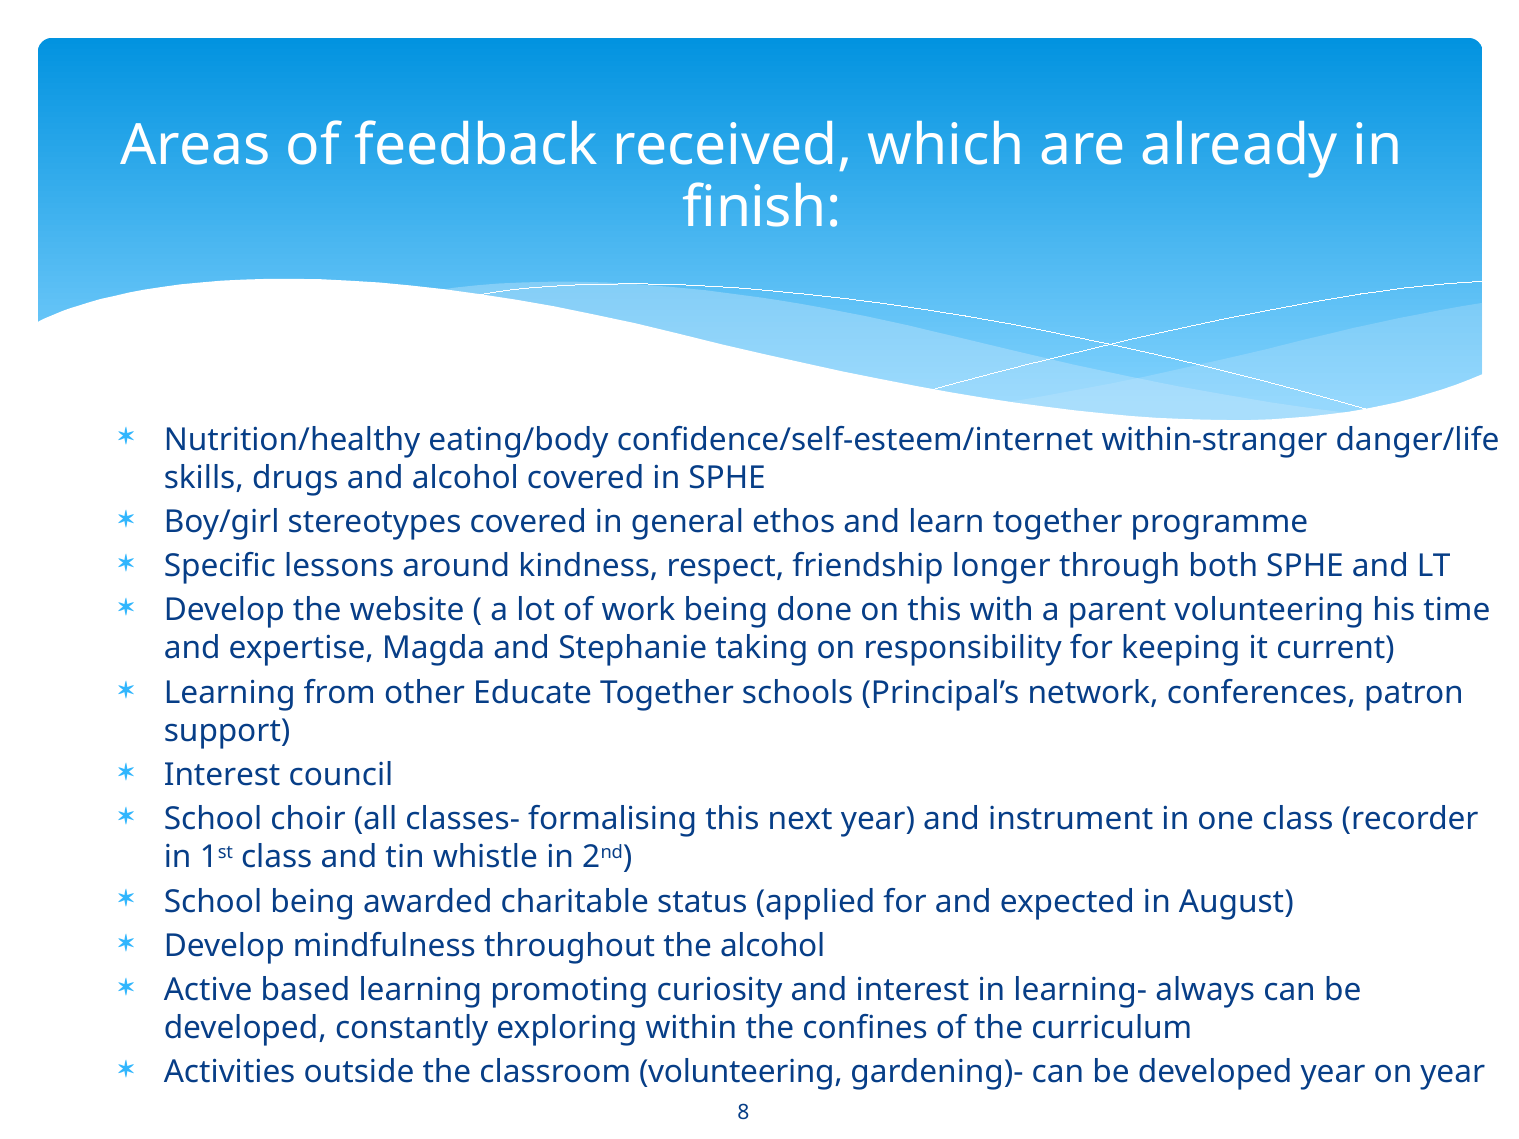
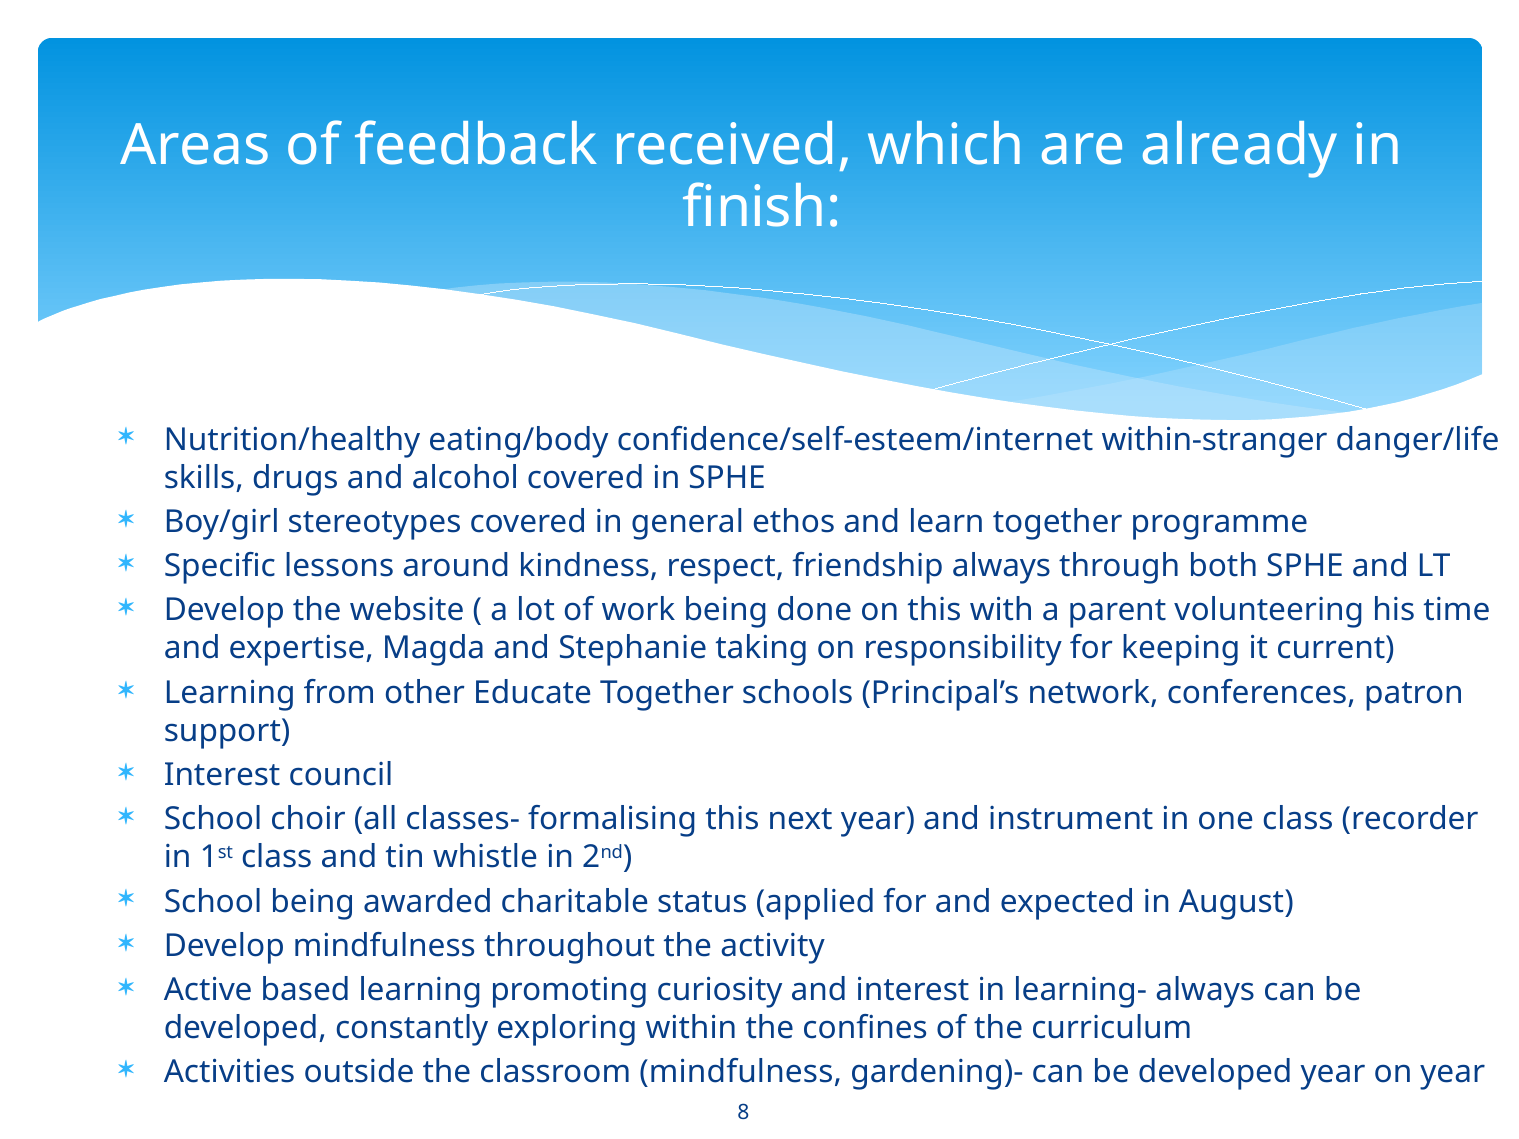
friendship longer: longer -> always
the alcohol: alcohol -> activity
classroom volunteering: volunteering -> mindfulness
